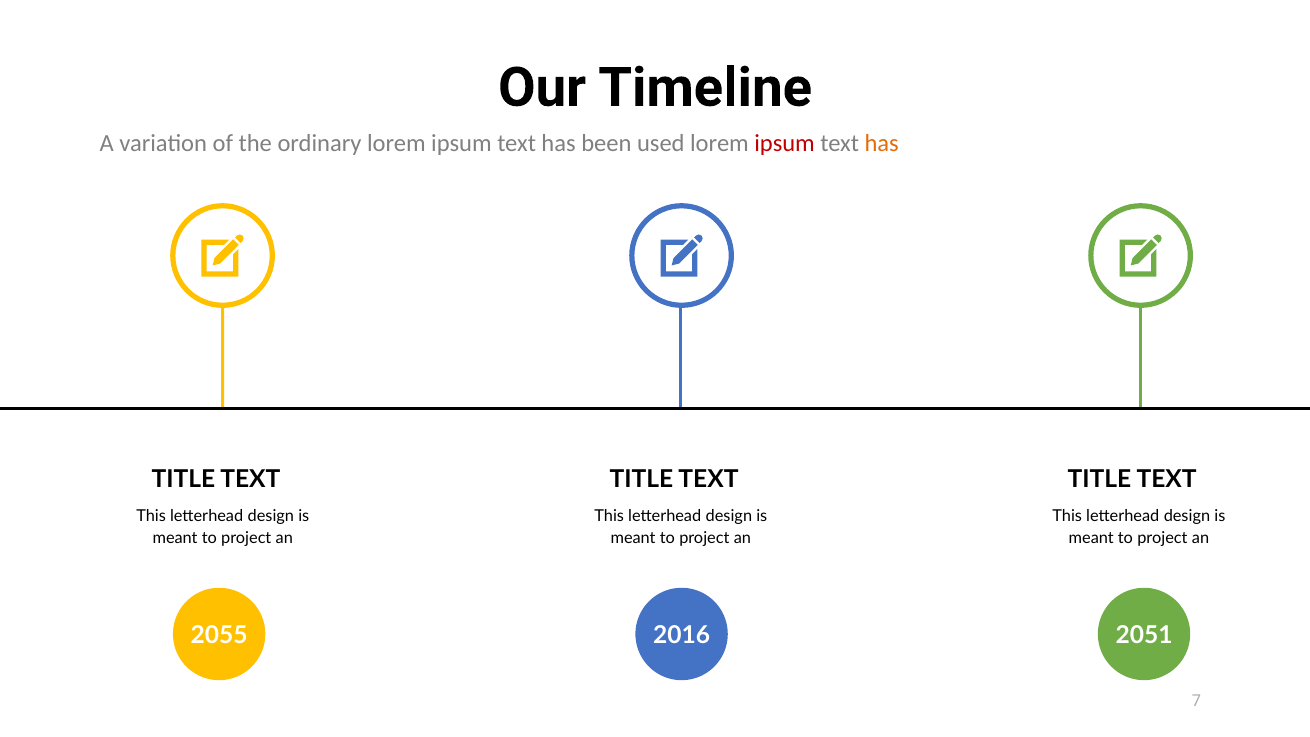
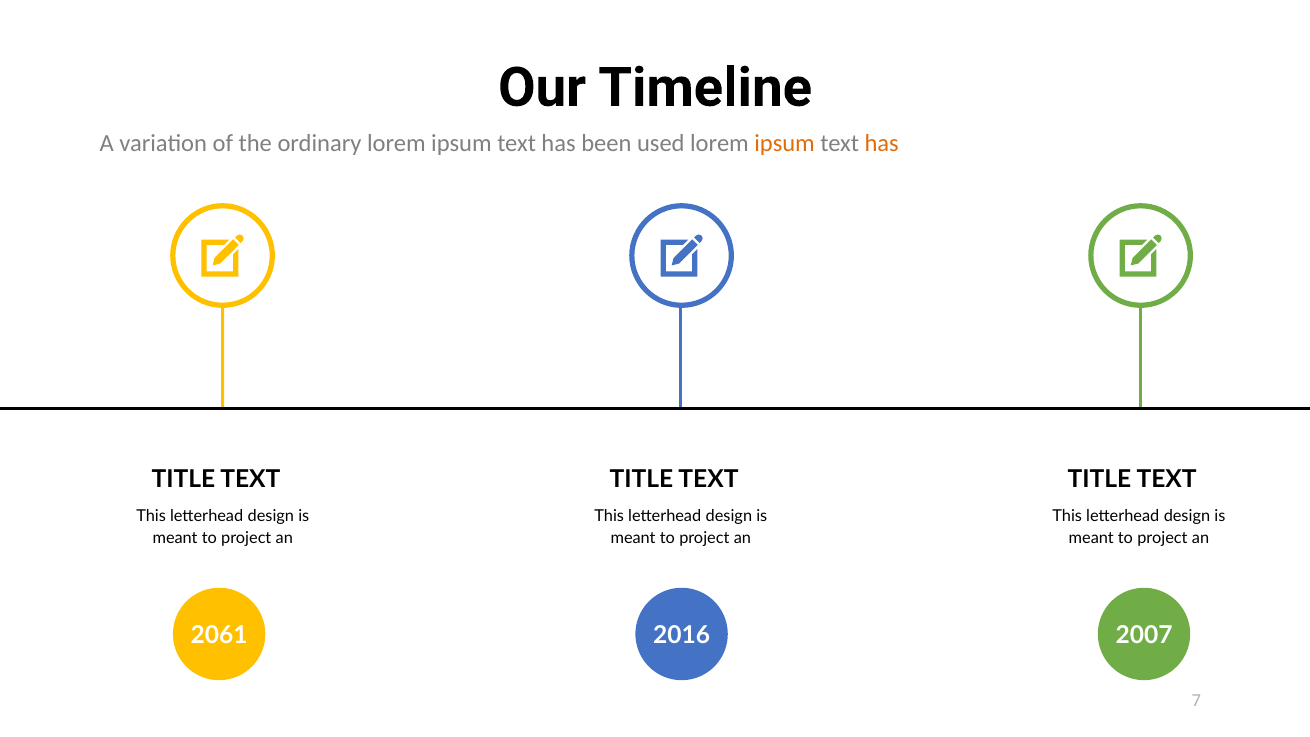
ipsum at (785, 143) colour: red -> orange
2055: 2055 -> 2061
2051: 2051 -> 2007
